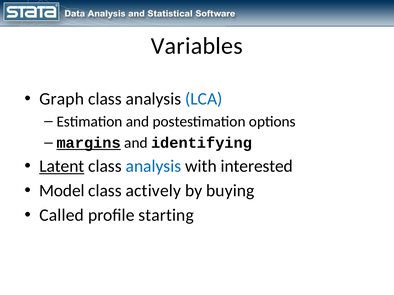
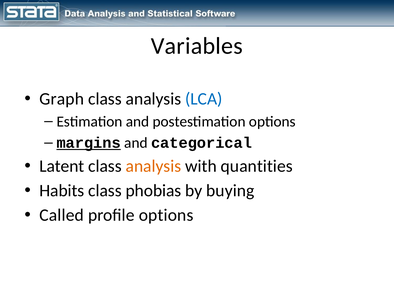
identifying: identifying -> categorical
Latent underline: present -> none
analysis at (153, 166) colour: blue -> orange
interested: interested -> quantities
Model: Model -> Habits
actively: actively -> phobias
profile starting: starting -> options
